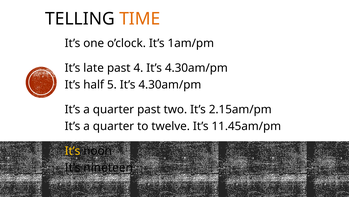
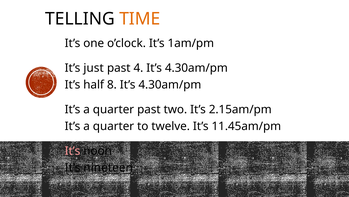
late: late -> just
5: 5 -> 8
It’s at (72, 150) colour: yellow -> pink
